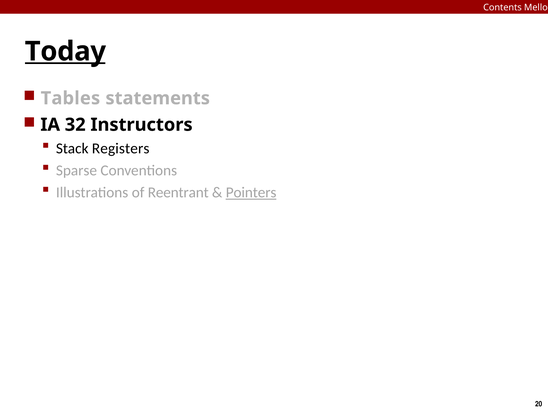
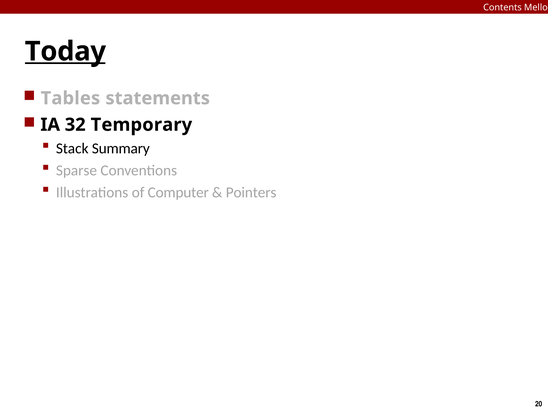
Instructors: Instructors -> Temporary
Registers: Registers -> Summary
Reentrant: Reentrant -> Computer
Pointers underline: present -> none
